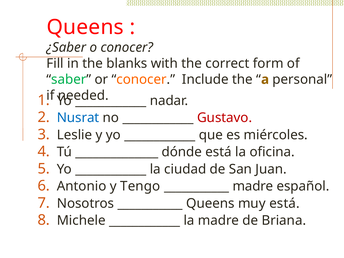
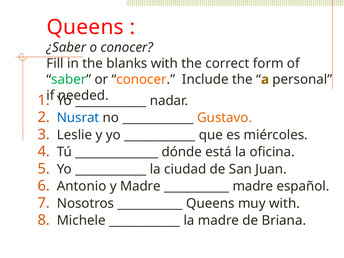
Gustavo colour: red -> orange
y Tengo: Tengo -> Madre
muy está: está -> with
